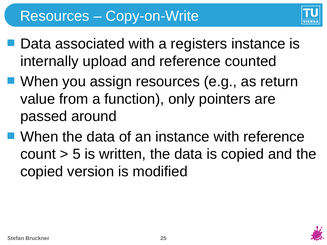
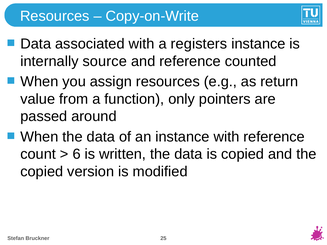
upload: upload -> source
5: 5 -> 6
